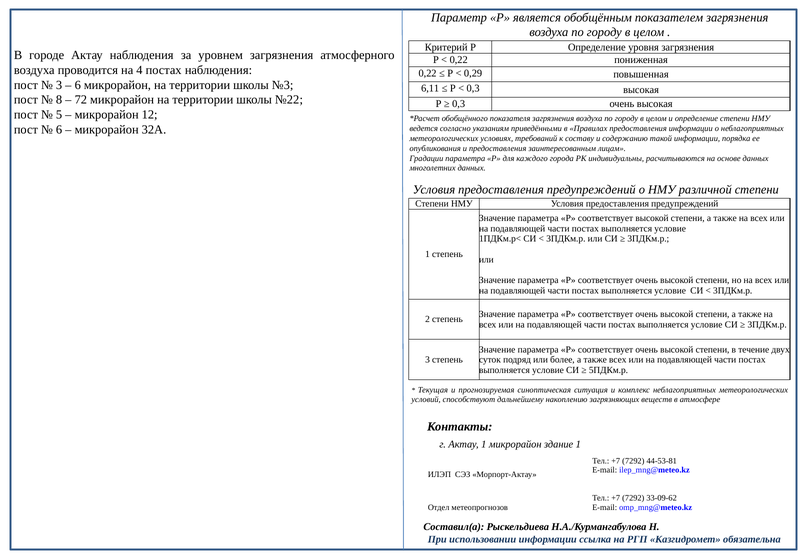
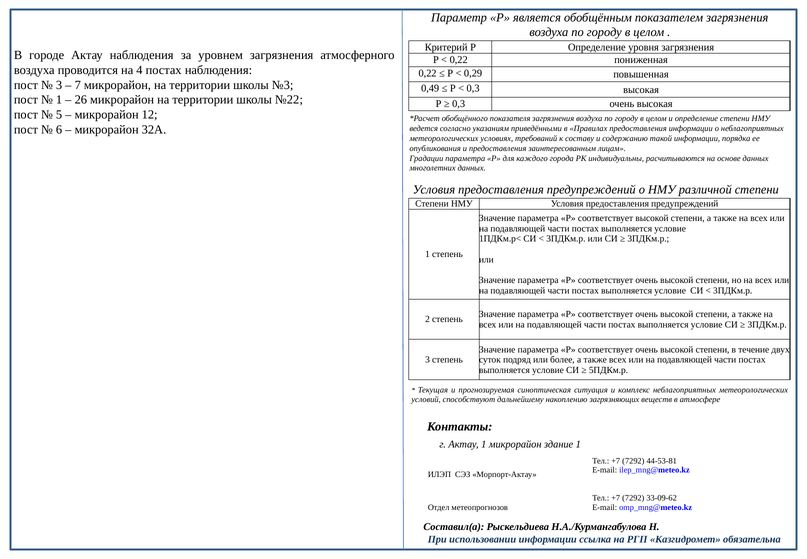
6 at (78, 85): 6 -> 7
6,11: 6,11 -> 0,49
8 at (59, 100): 8 -> 1
72: 72 -> 26
